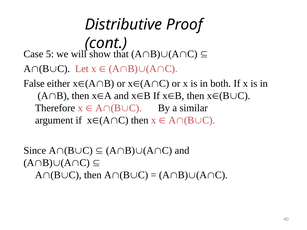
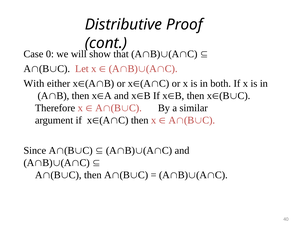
5: 5 -> 0
False: False -> With
